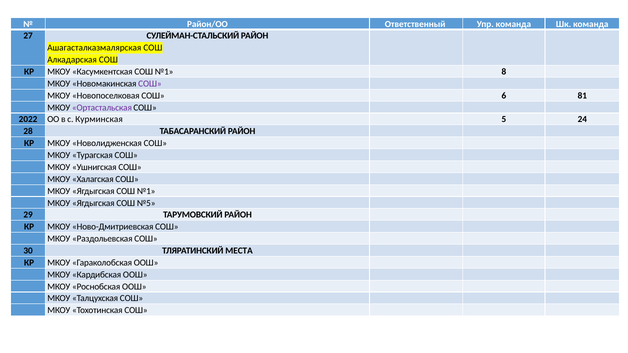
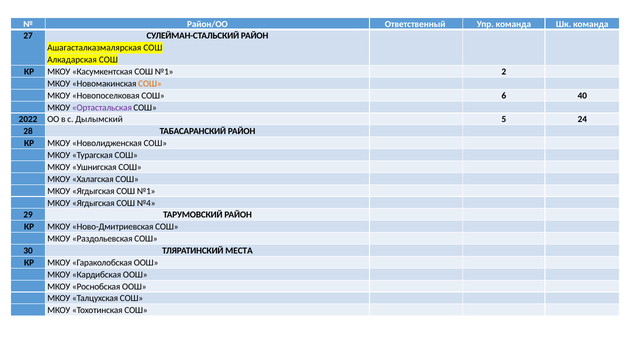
8: 8 -> 2
СОШ at (150, 84) colour: purple -> orange
81: 81 -> 40
Курминская: Курминская -> Дылымский
№5: №5 -> №4
